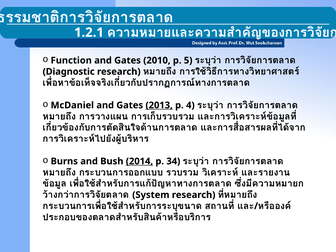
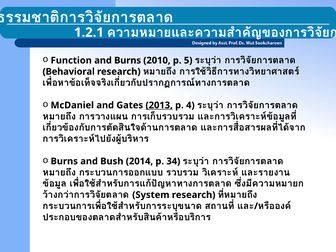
Gates at (128, 60): Gates -> Burns
Diagnostic: Diagnostic -> Behavioral
2014 underline: present -> none
